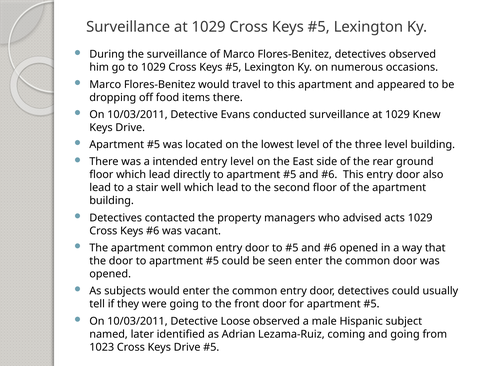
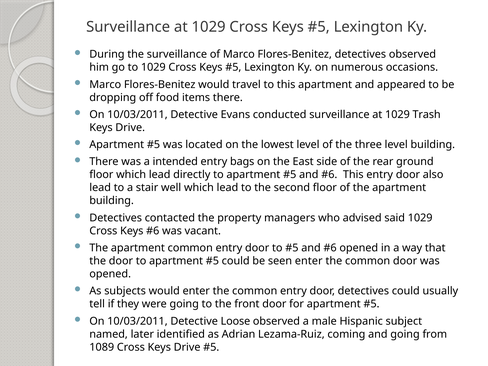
Knew: Knew -> Trash
entry level: level -> bags
acts: acts -> said
1023: 1023 -> 1089
